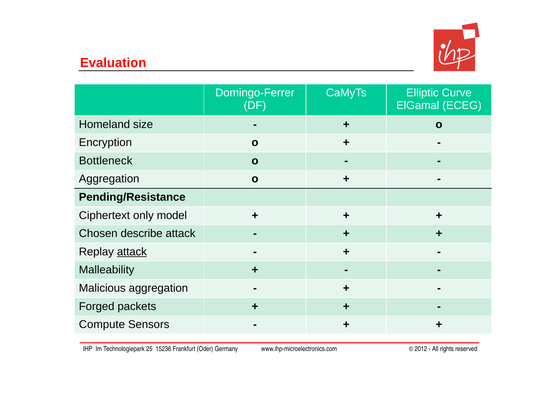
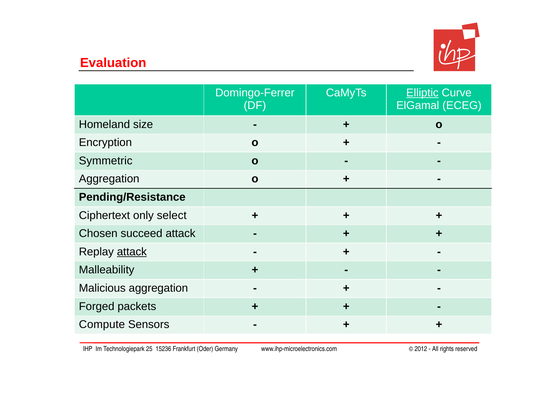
Elliptic underline: none -> present
Bottleneck: Bottleneck -> Symmetric
model: model -> select
describe: describe -> succeed
